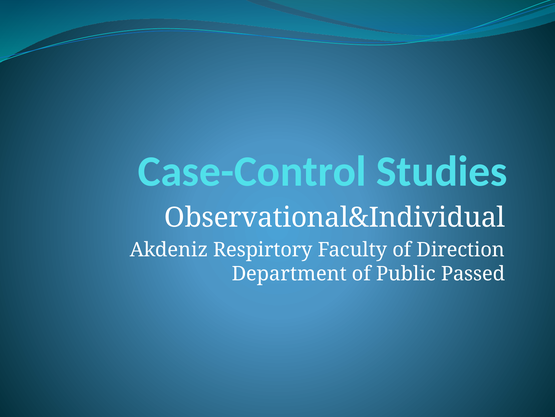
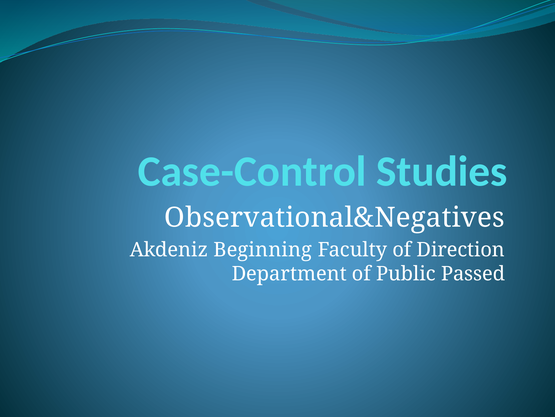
Observational&Individual: Observational&Individual -> Observational&Negatives
Respirtory: Respirtory -> Beginning
